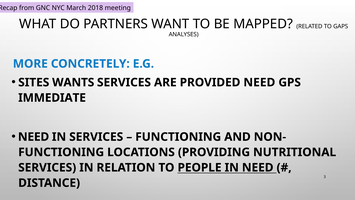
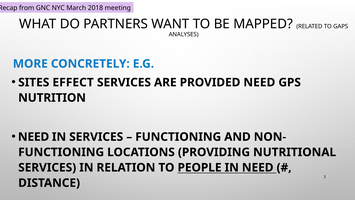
WANTS: WANTS -> EFFECT
IMMEDIATE: IMMEDIATE -> NUTRITION
